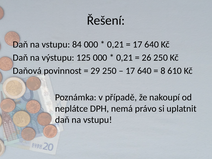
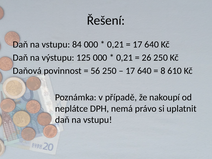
29: 29 -> 56
